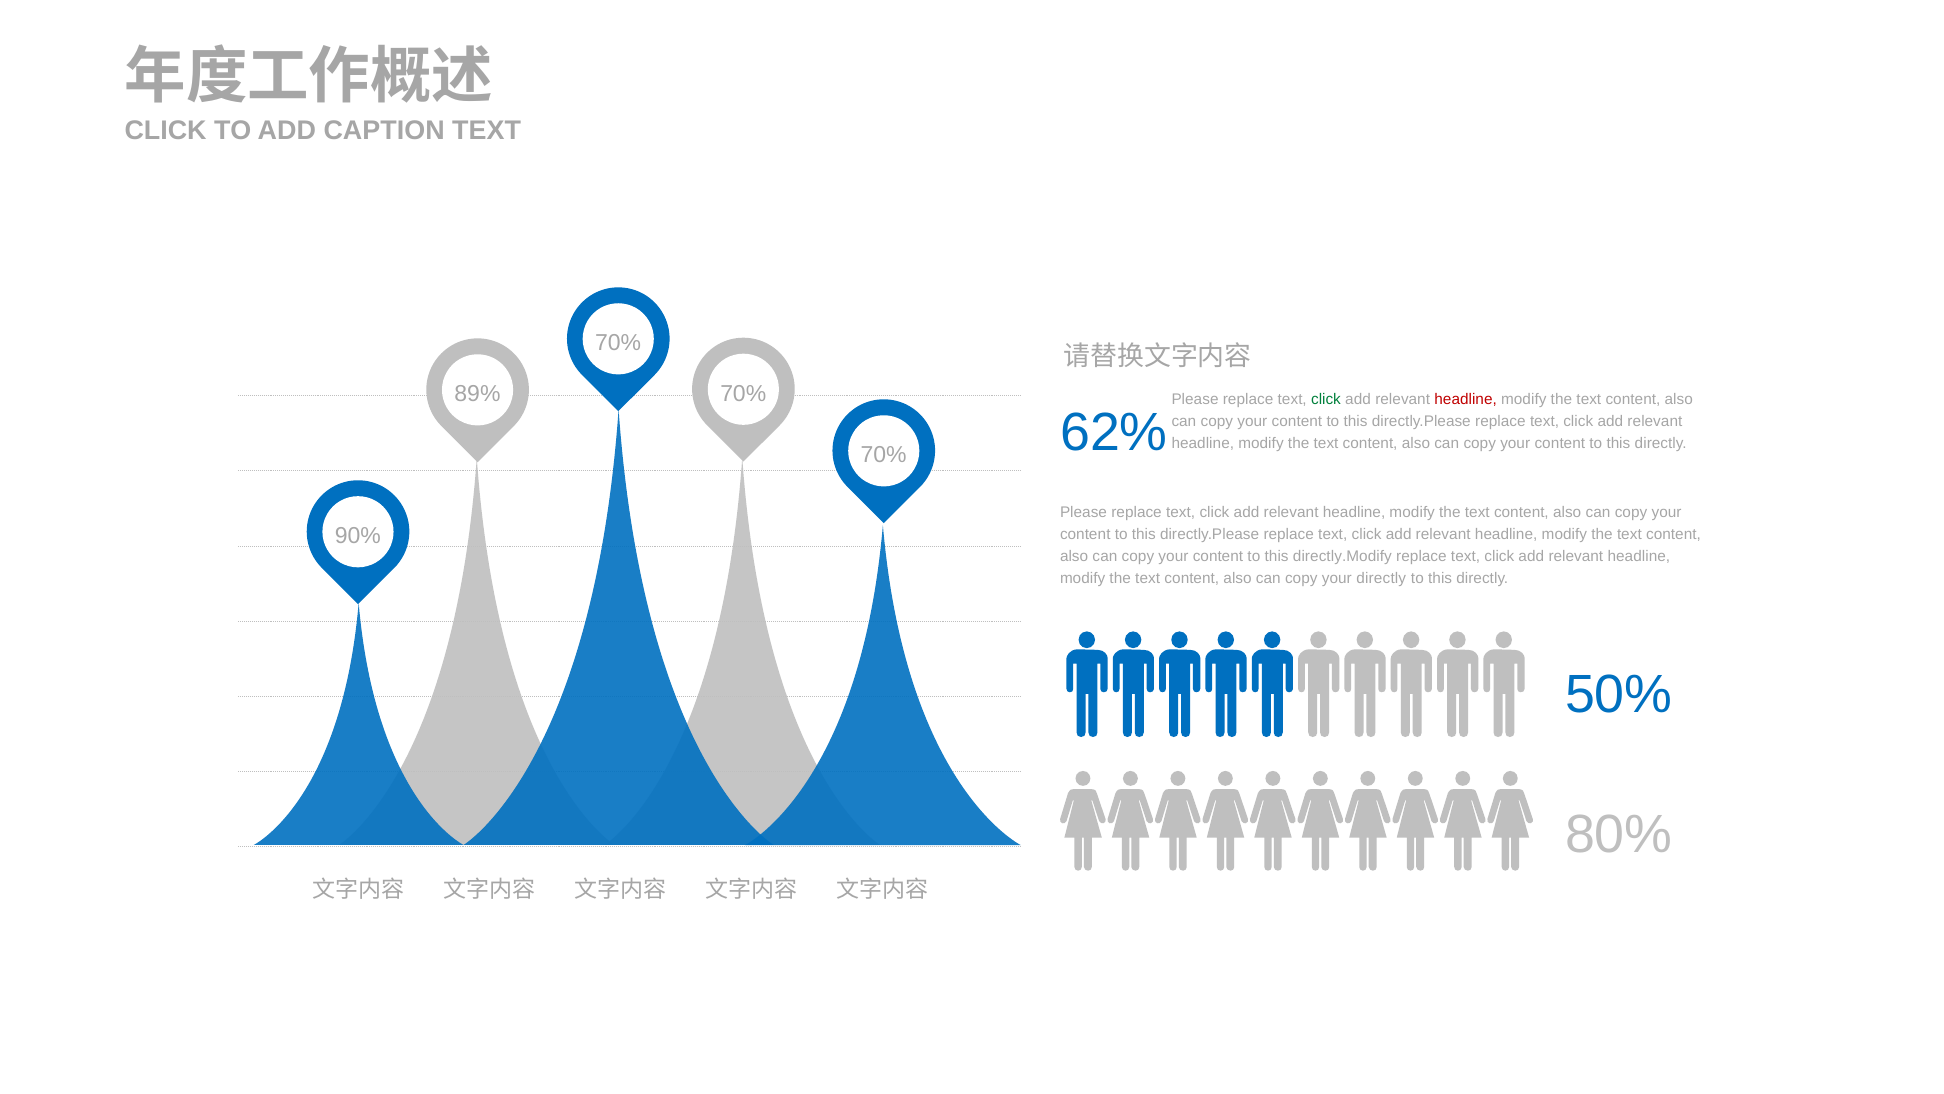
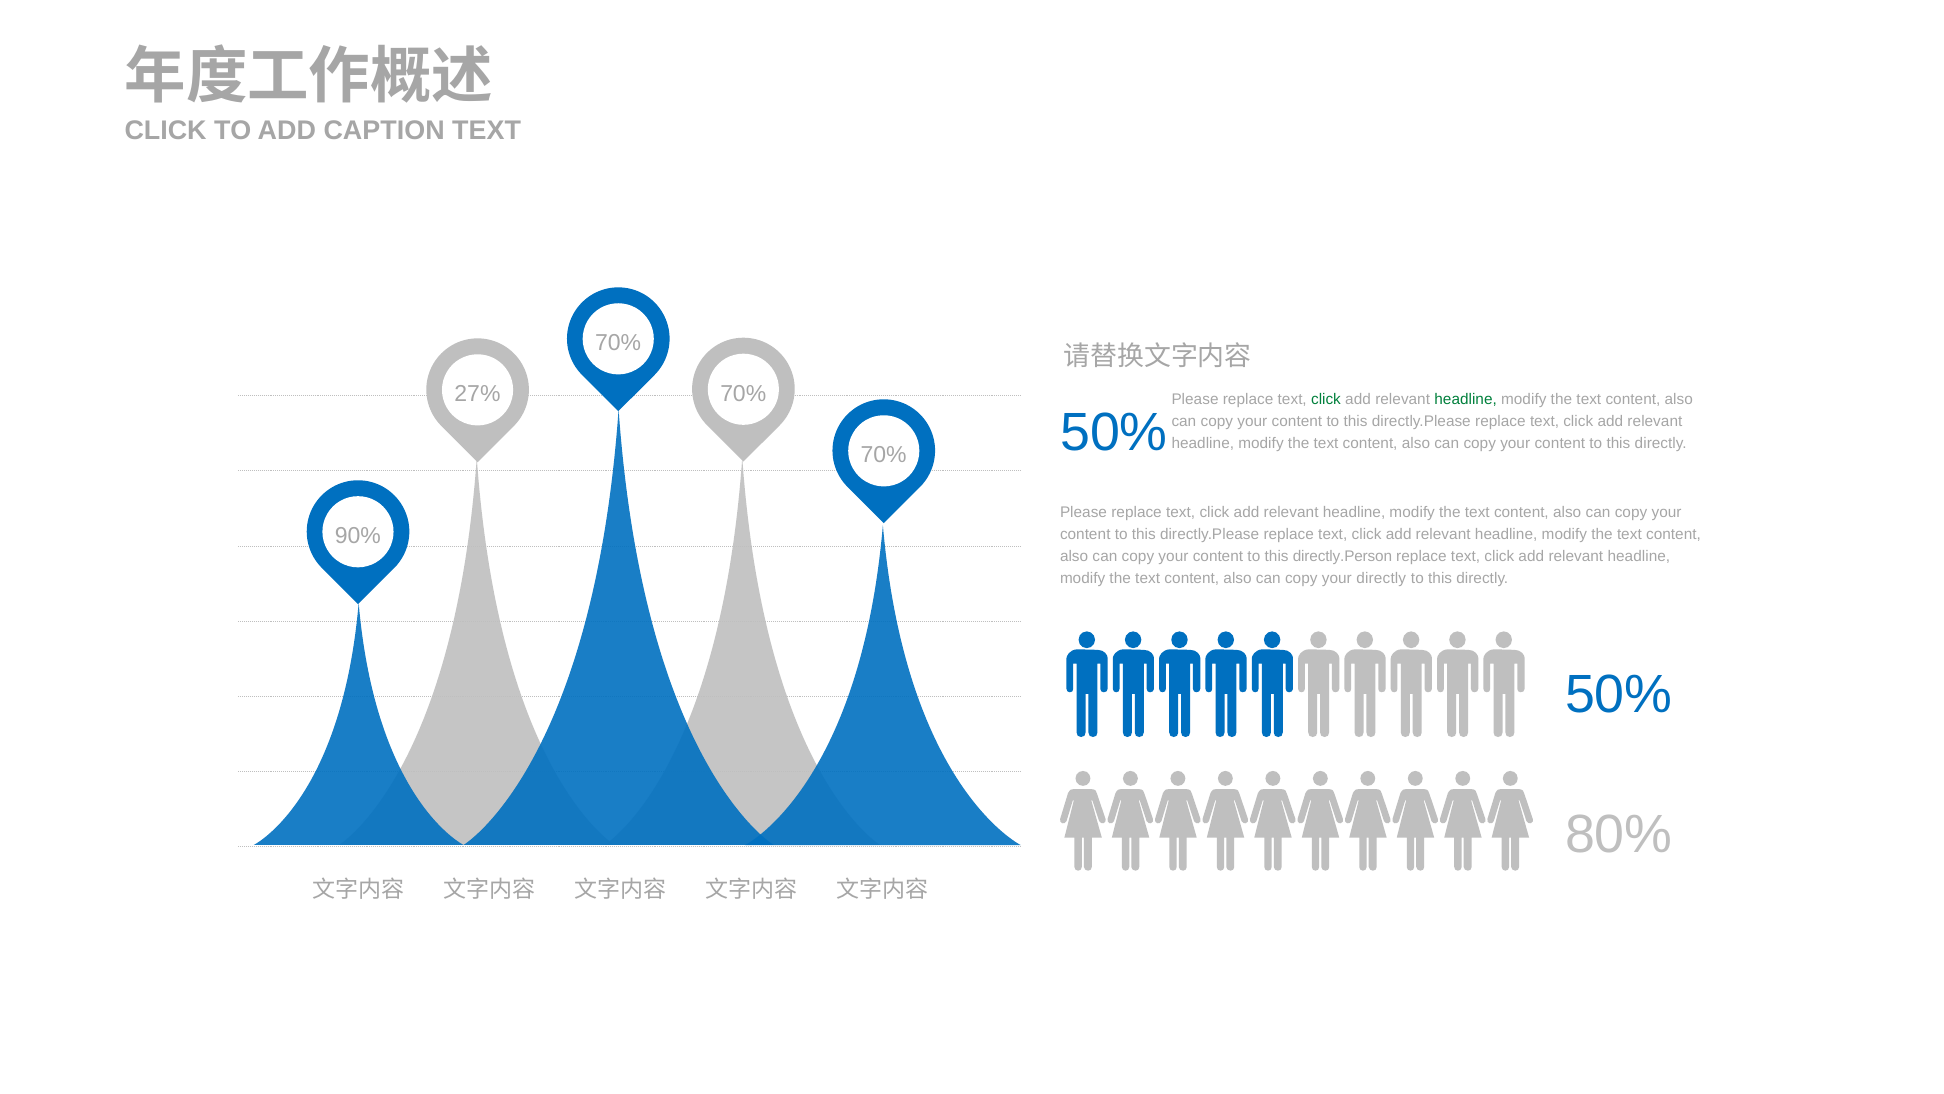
89%: 89% -> 27%
headline at (1466, 399) colour: red -> green
62% at (1114, 433): 62% -> 50%
directly.Modify: directly.Modify -> directly.Person
